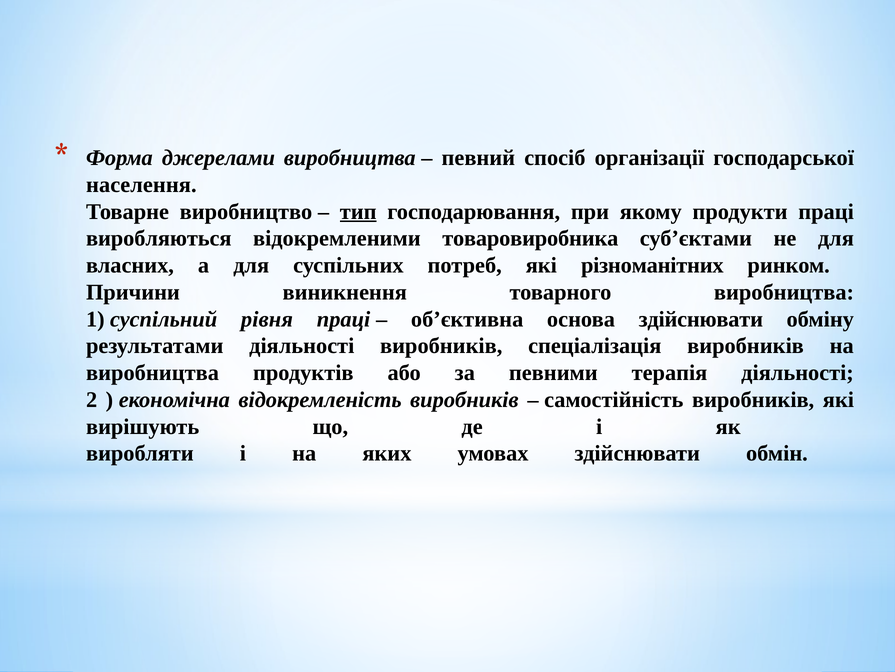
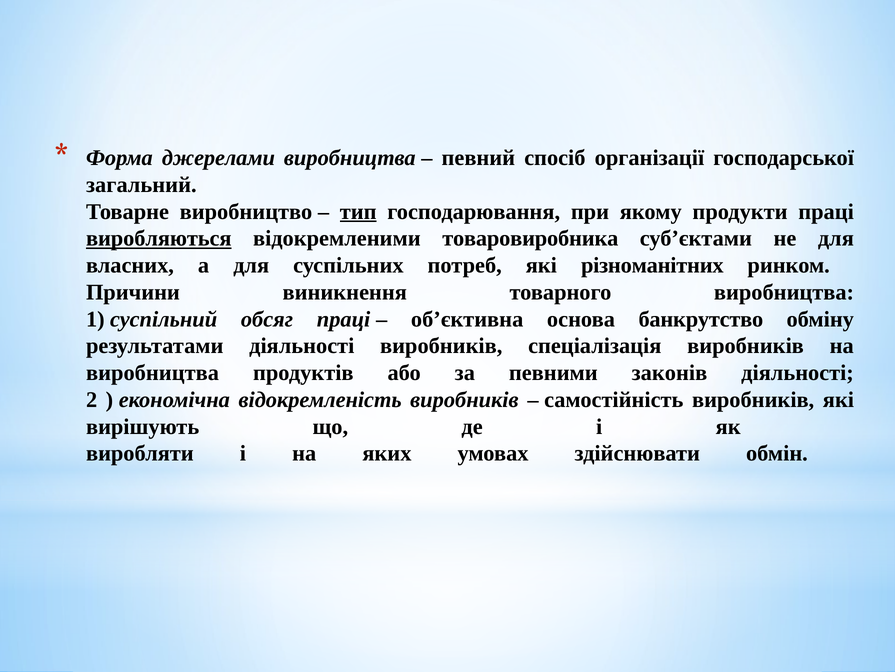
населення: населення -> загальний
виробляються underline: none -> present
рівня: рівня -> обсяг
основа здійснювати: здійснювати -> банкрутство
терапія: терапія -> законів
